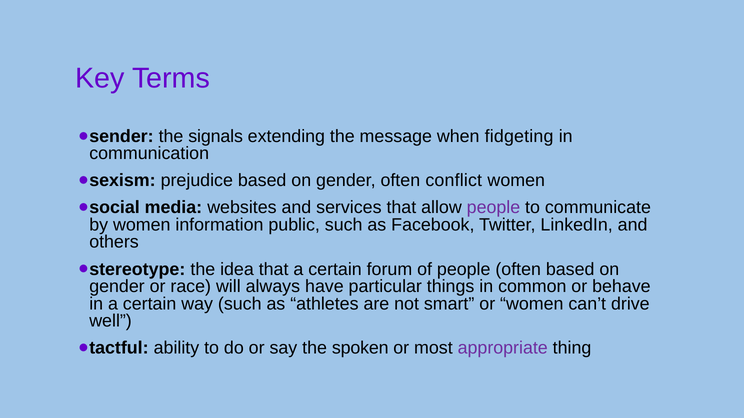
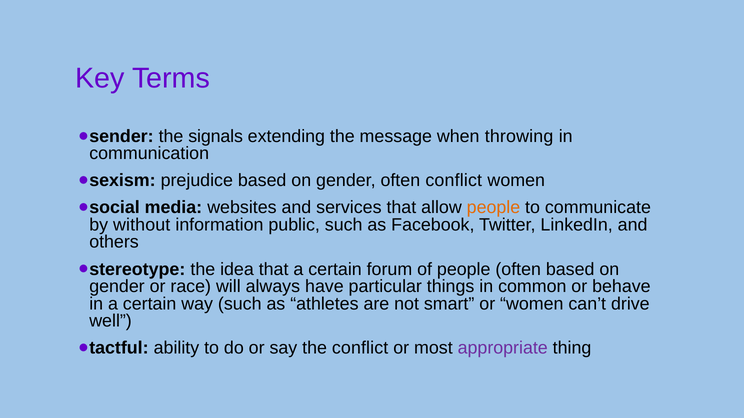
fidgeting: fidgeting -> throwing
people at (493, 208) colour: purple -> orange
by women: women -> without
the spoken: spoken -> conflict
